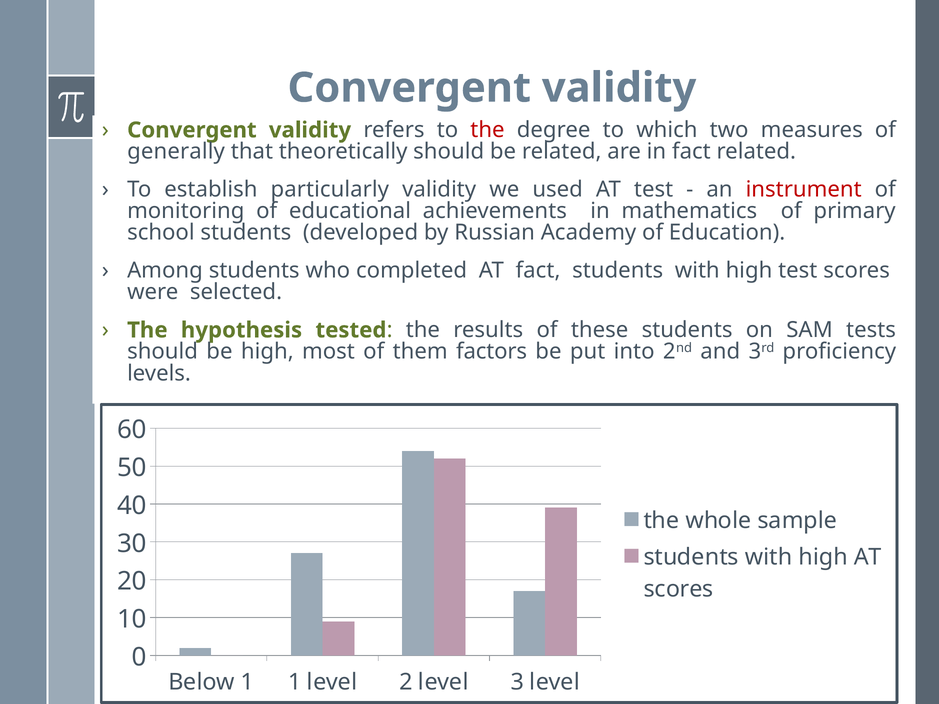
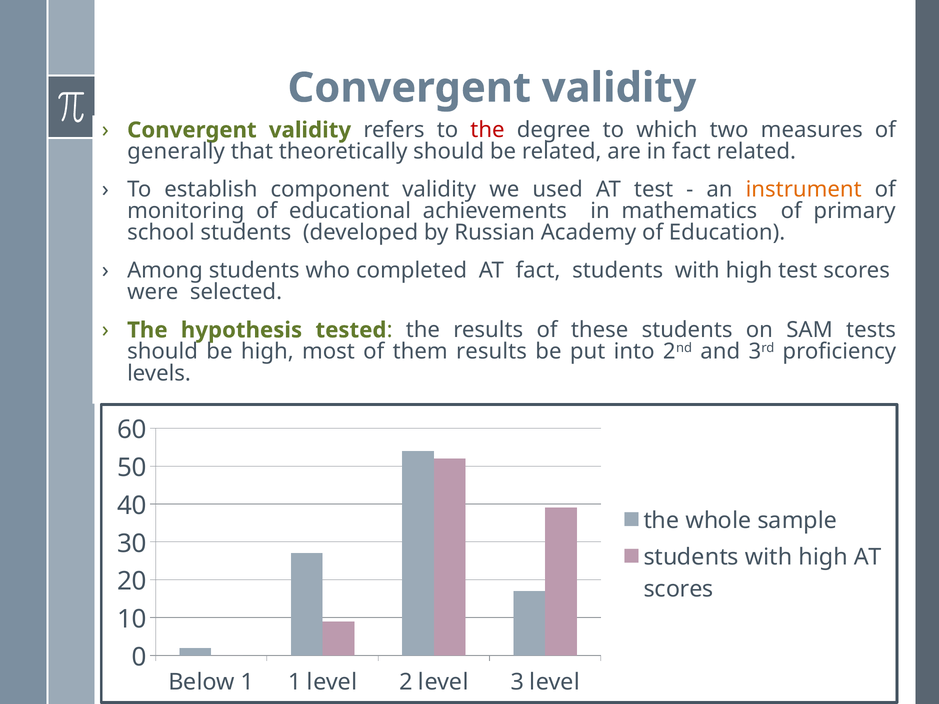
particularly: particularly -> component
instrument colour: red -> orange
them factors: factors -> results
